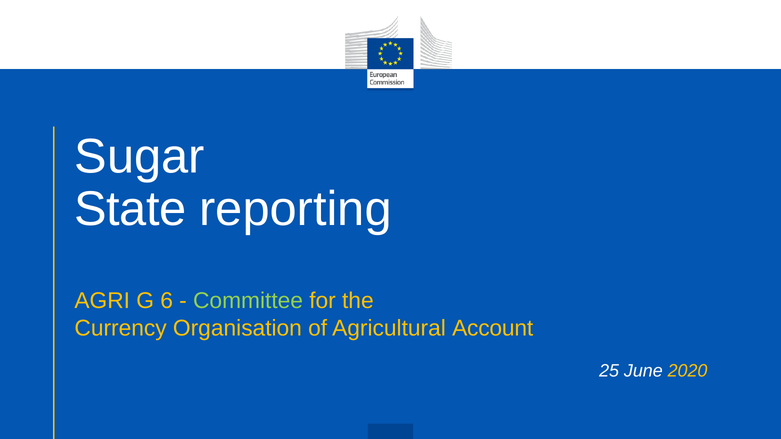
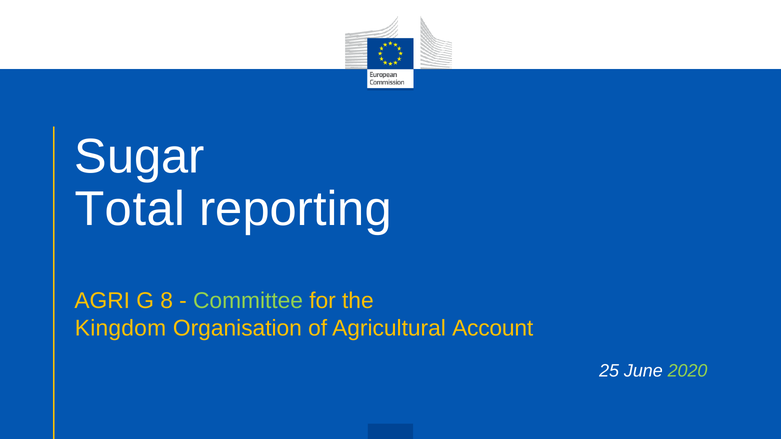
State: State -> Total
6: 6 -> 8
Currency: Currency -> Kingdom
2020 colour: yellow -> light green
